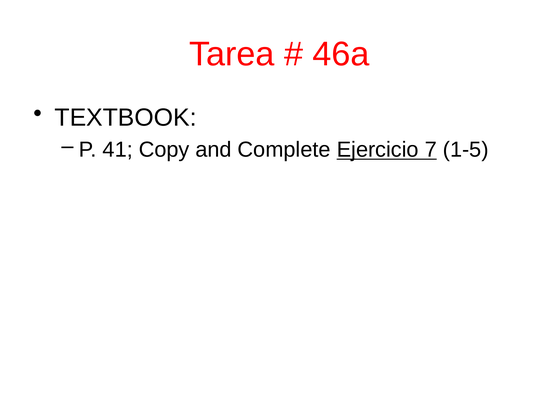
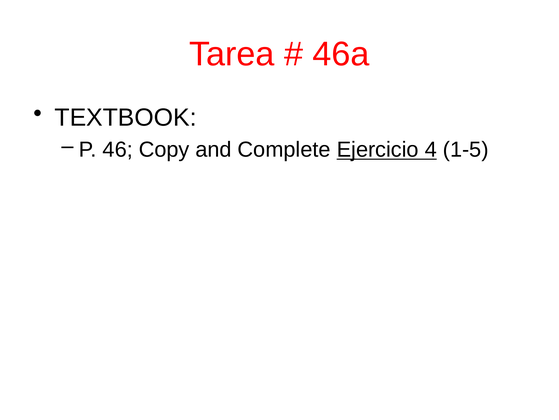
41: 41 -> 46
7: 7 -> 4
